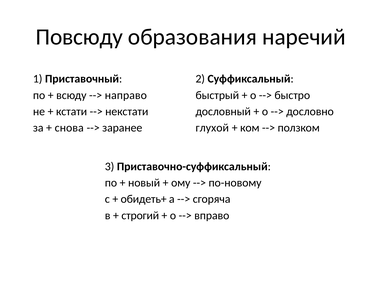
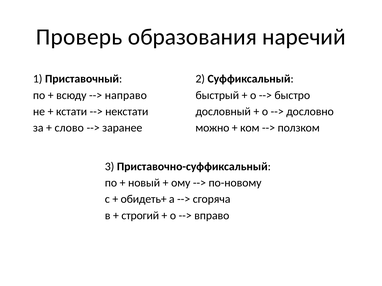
Повсюду: Повсюду -> Проверь
снова: снова -> слово
глухой: глухой -> можно
